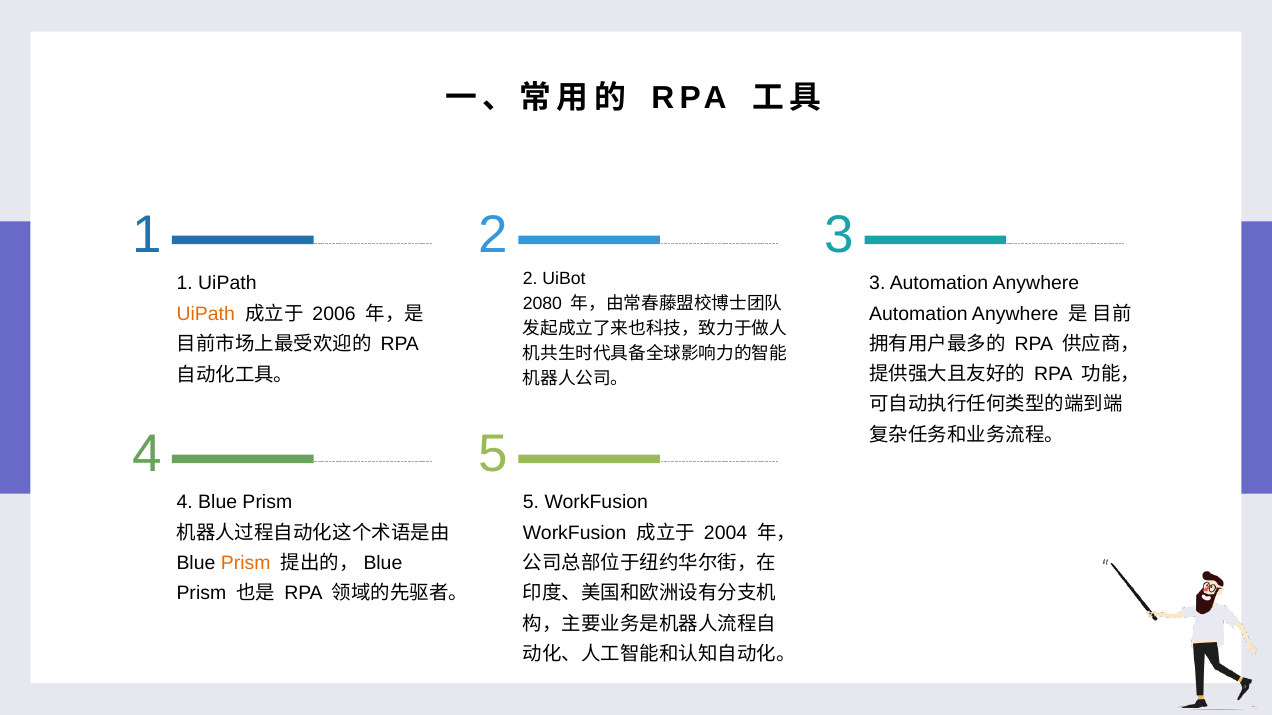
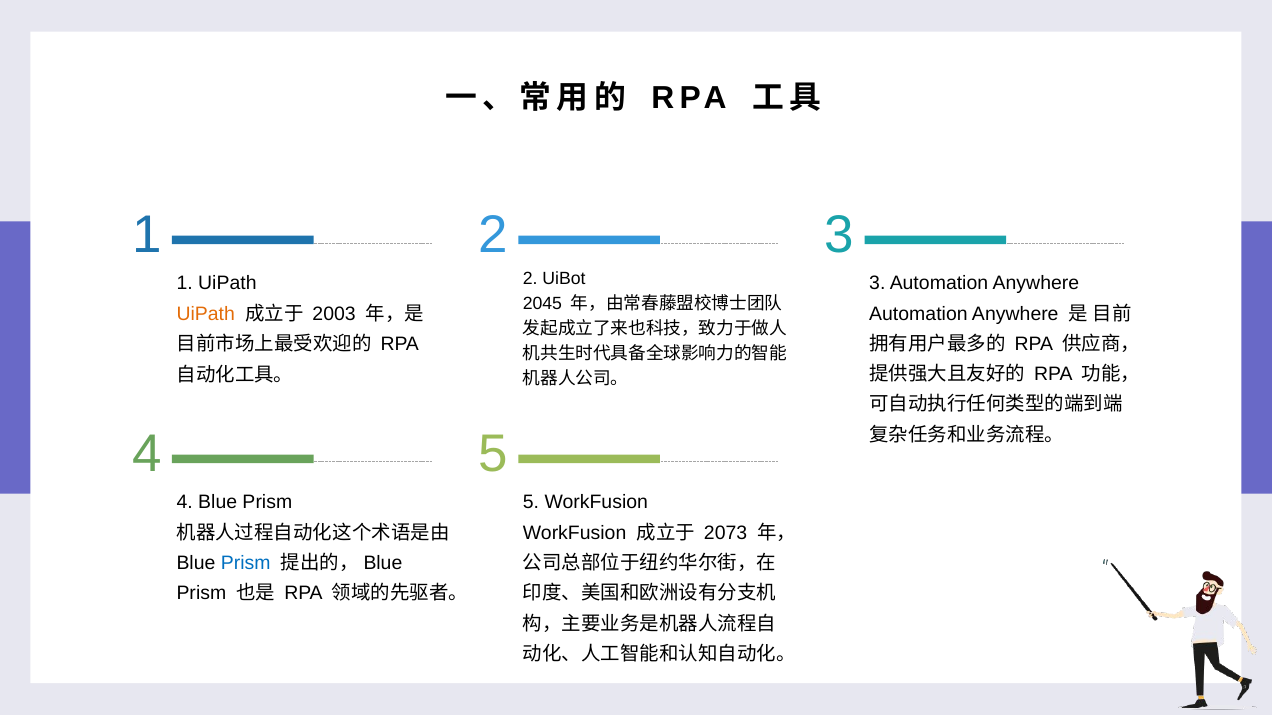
2080: 2080 -> 2045
2006: 2006 -> 2003
2004: 2004 -> 2073
Prism at (246, 563) colour: orange -> blue
